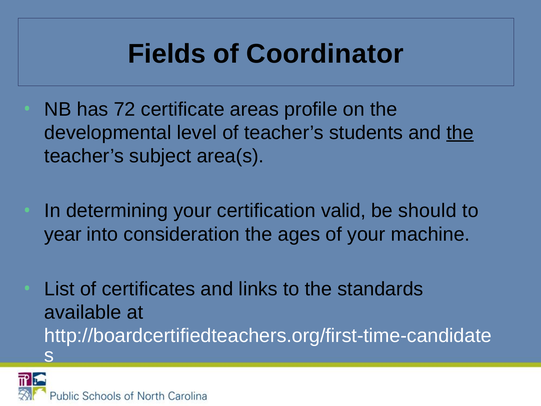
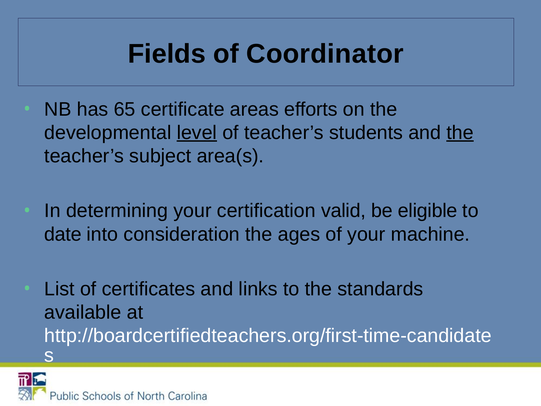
72: 72 -> 65
profile: profile -> efforts
level underline: none -> present
should: should -> eligible
year: year -> date
